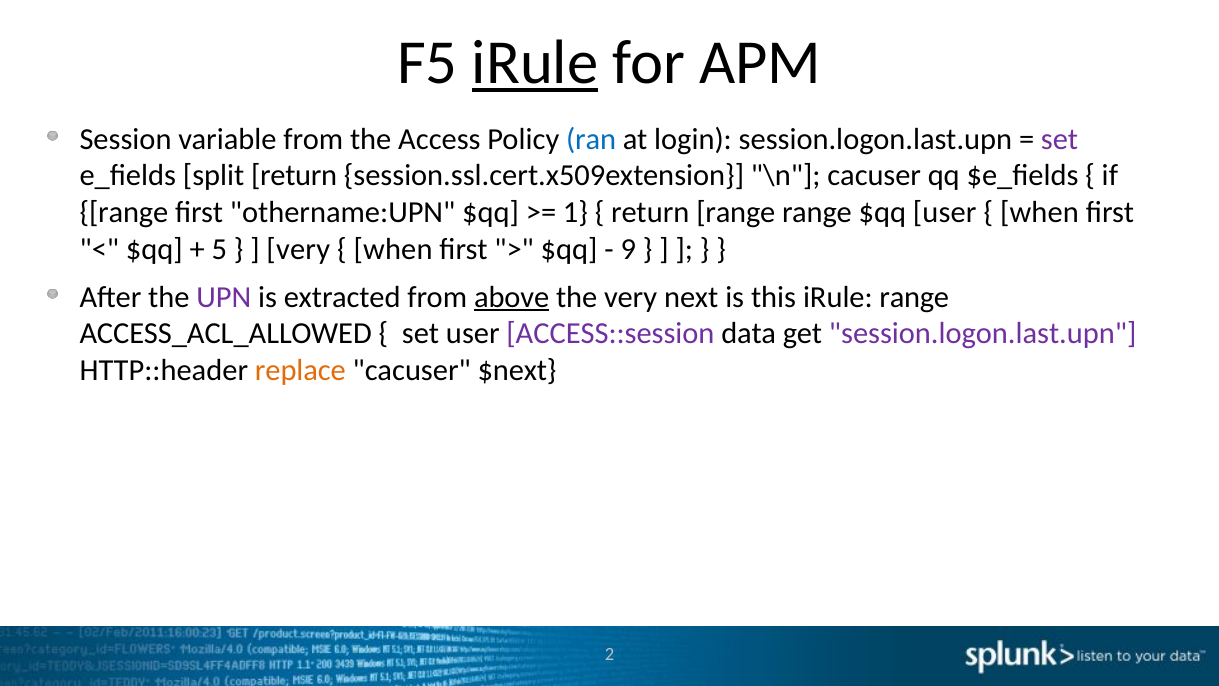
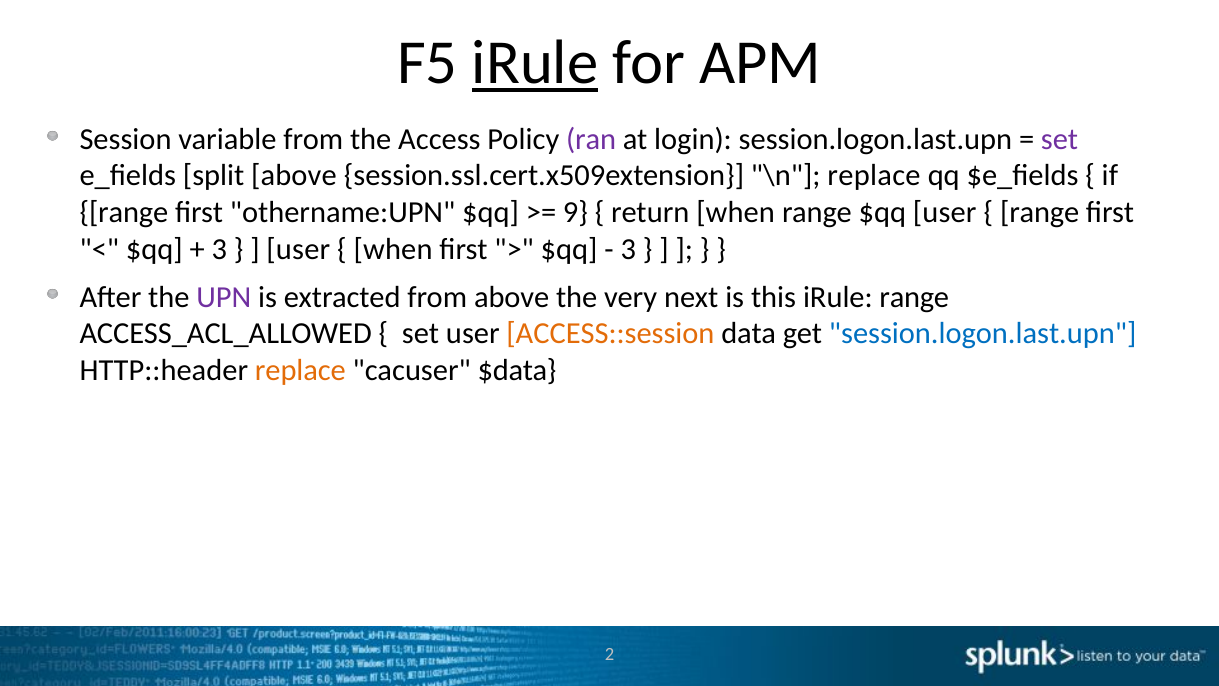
ran colour: blue -> purple
split return: return -> above
\n cacuser: cacuser -> replace
1: 1 -> 9
return range: range -> when
when at (1040, 212): when -> range
5 at (219, 249): 5 -> 3
very at (298, 249): very -> user
9 at (628, 249): 9 -> 3
above at (512, 297) underline: present -> none
ACCESS::session colour: purple -> orange
session.logon.last.upn at (983, 333) colour: purple -> blue
$next: $next -> $data
